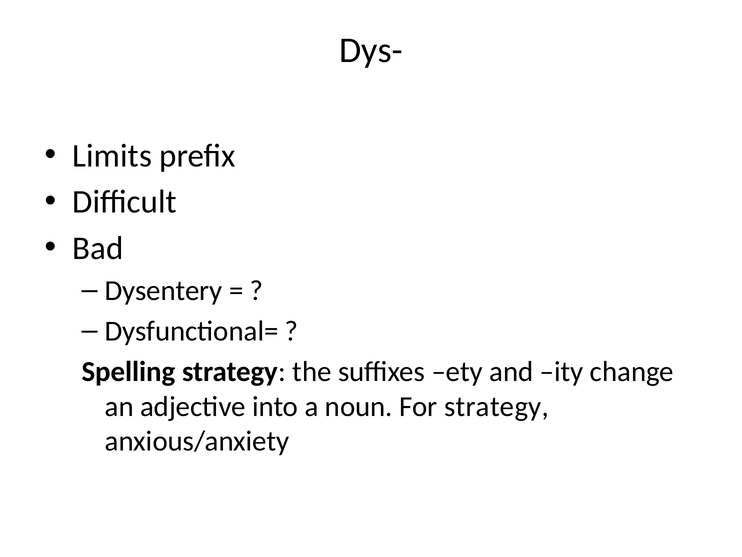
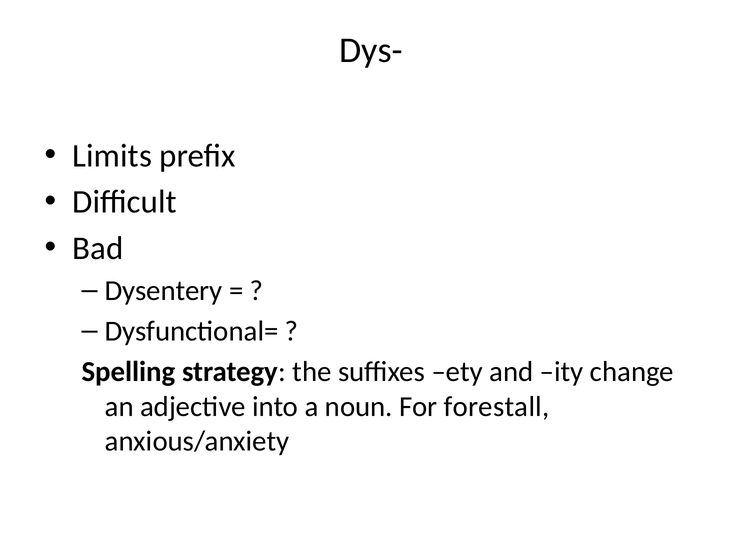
For strategy: strategy -> forestall
